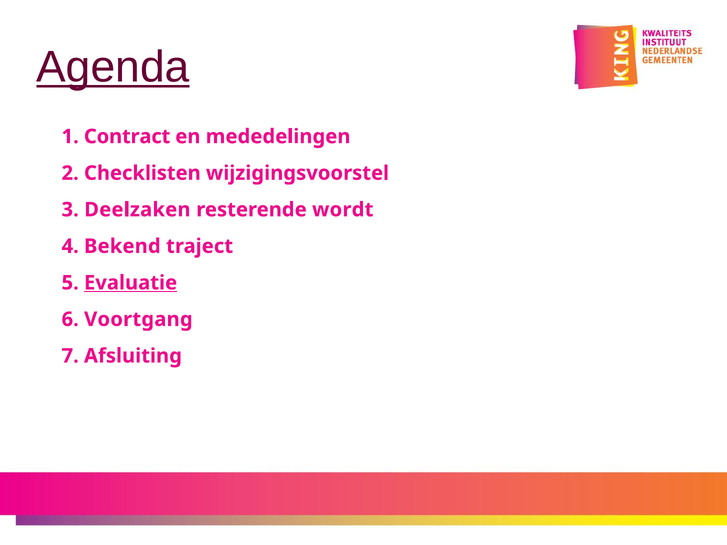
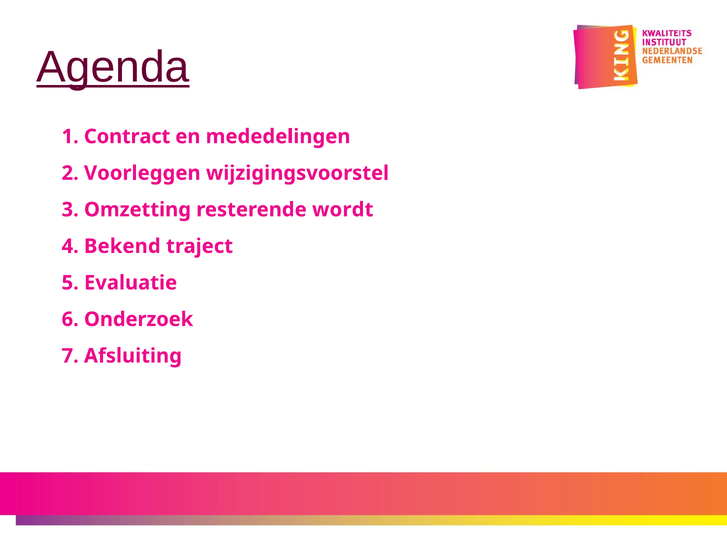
Checklisten: Checklisten -> Voorleggen
Deelzaken: Deelzaken -> Omzetting
Evaluatie underline: present -> none
Voortgang: Voortgang -> Onderzoek
